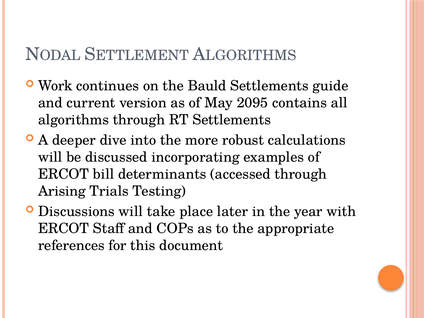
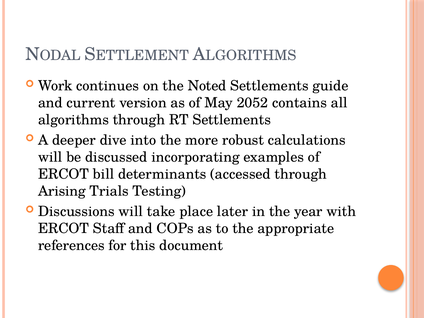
Bauld: Bauld -> Noted
2095: 2095 -> 2052
